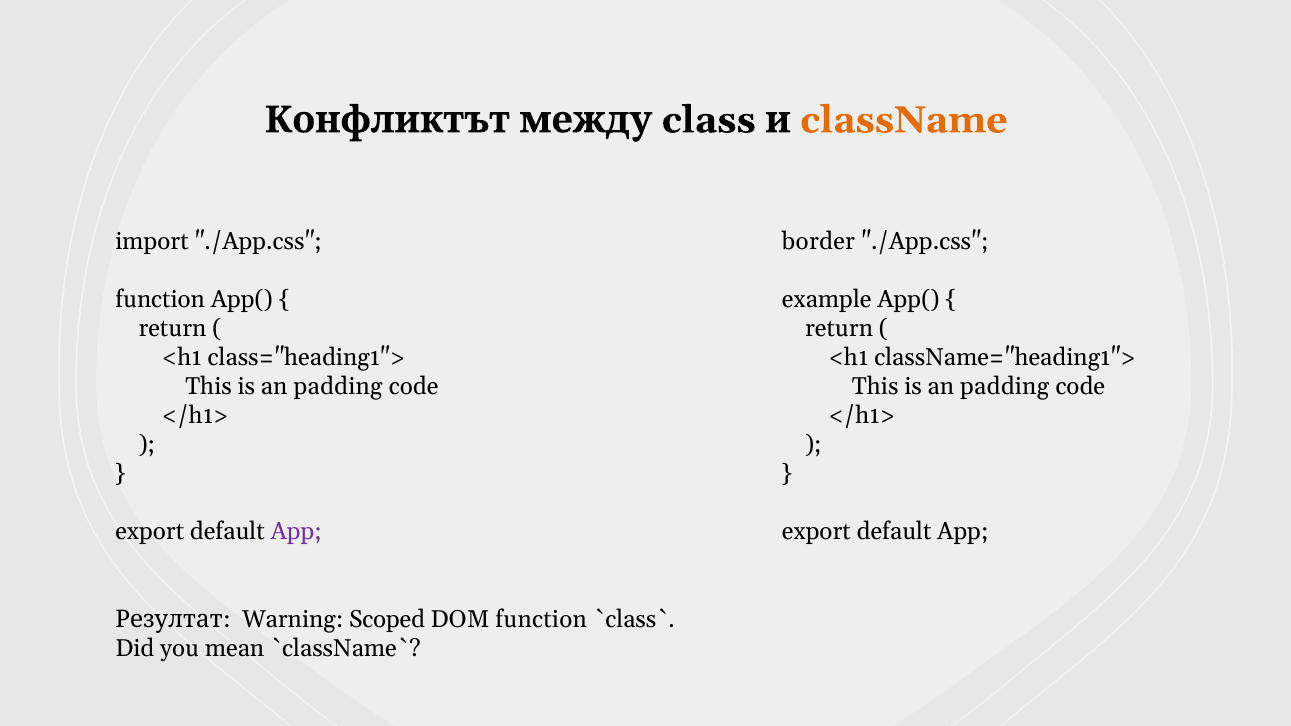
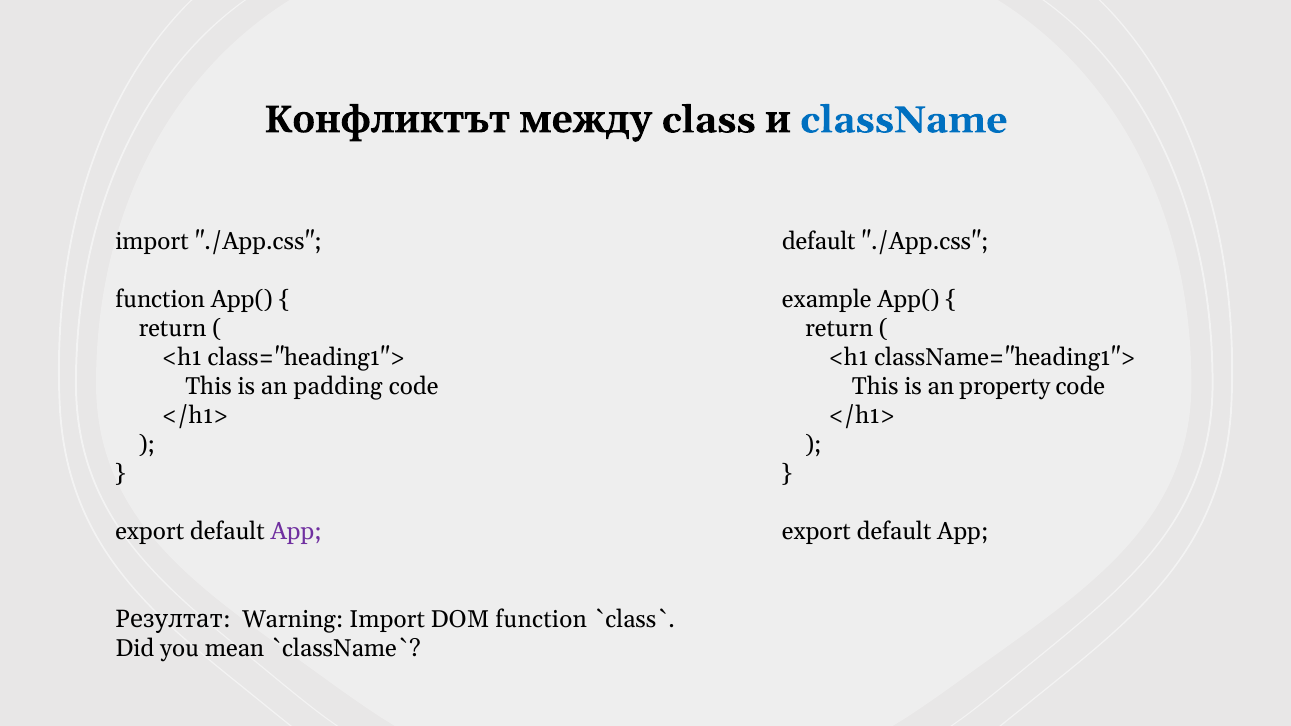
className colour: orange -> blue
border at (819, 242): border -> default
padding at (1005, 387): padding -> property
Warning Scoped: Scoped -> Import
